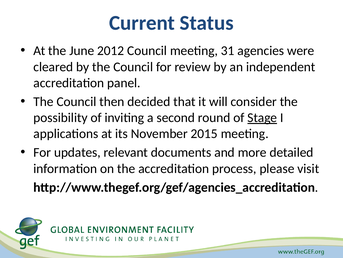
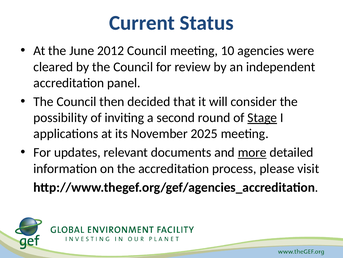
31: 31 -> 10
2015: 2015 -> 2025
more underline: none -> present
